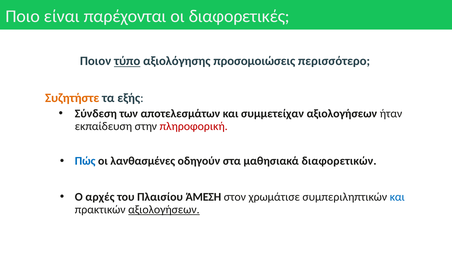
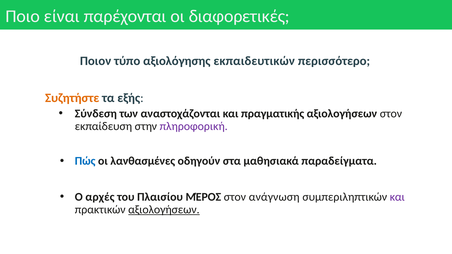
τύπο underline: present -> none
προσομοιώσεις: προσομοιώσεις -> εκπαιδευτικών
αποτελεσμάτων: αποτελεσμάτων -> αναστοχάζονται
συμμετείχαν: συμμετείχαν -> πραγματικής
αξιολογήσεων ήταν: ήταν -> στον
πληροφορική colour: red -> purple
διαφορετικών: διαφορετικών -> παραδείγματα
ΆΜΕΣΗ: ΆΜΕΣΗ -> ΜΈΡΟΣ
χρωμάτισε: χρωμάτισε -> ανάγνωση
και at (397, 197) colour: blue -> purple
